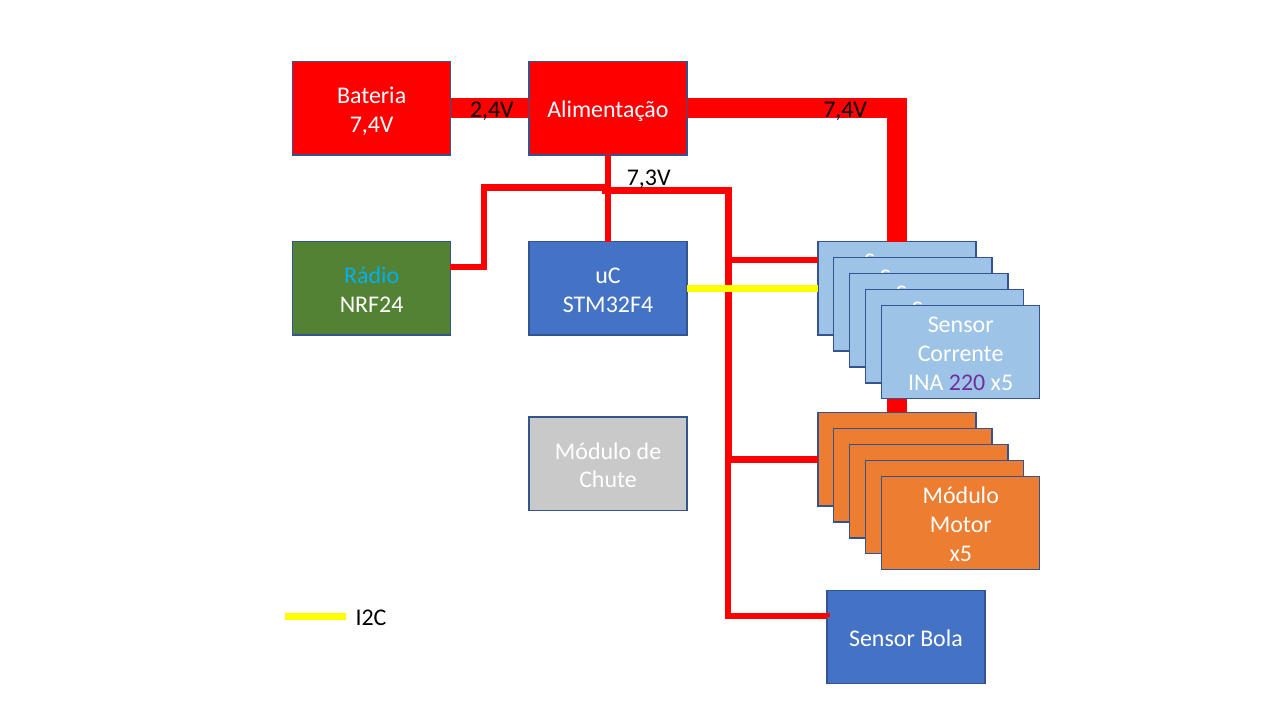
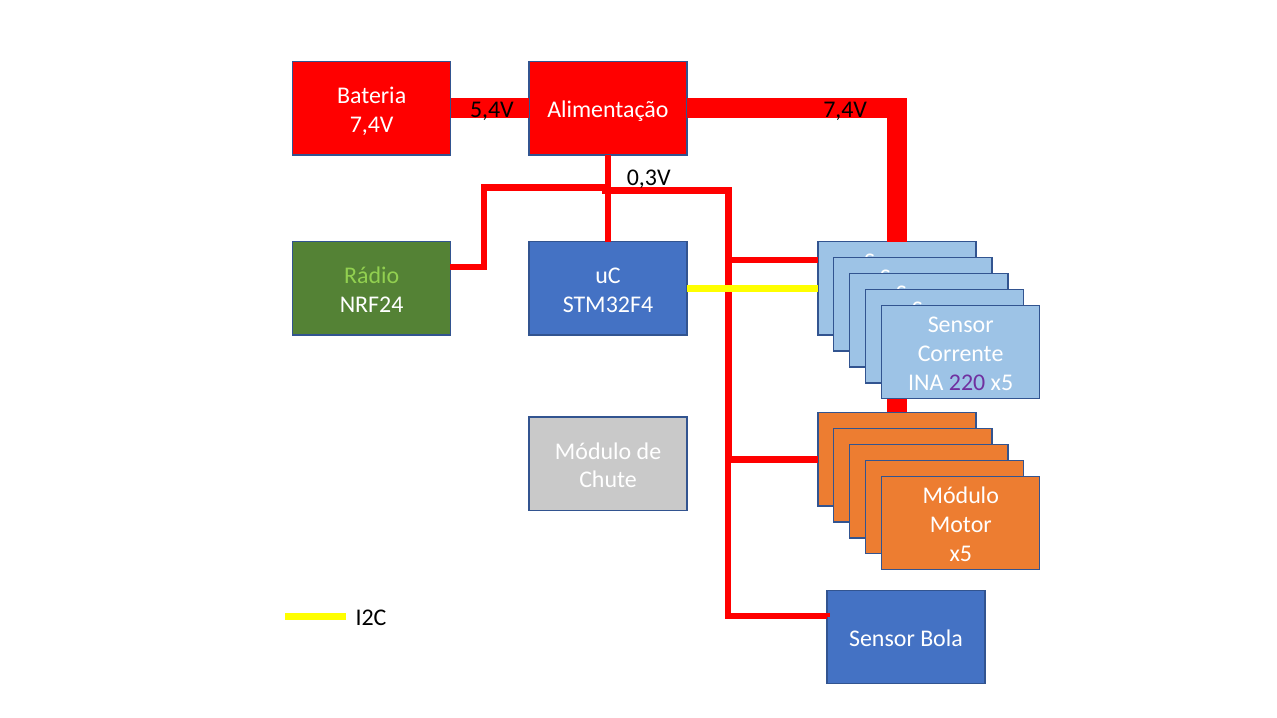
2,4V: 2,4V -> 5,4V
7,3V: 7,3V -> 0,3V
Rádio colour: light blue -> light green
